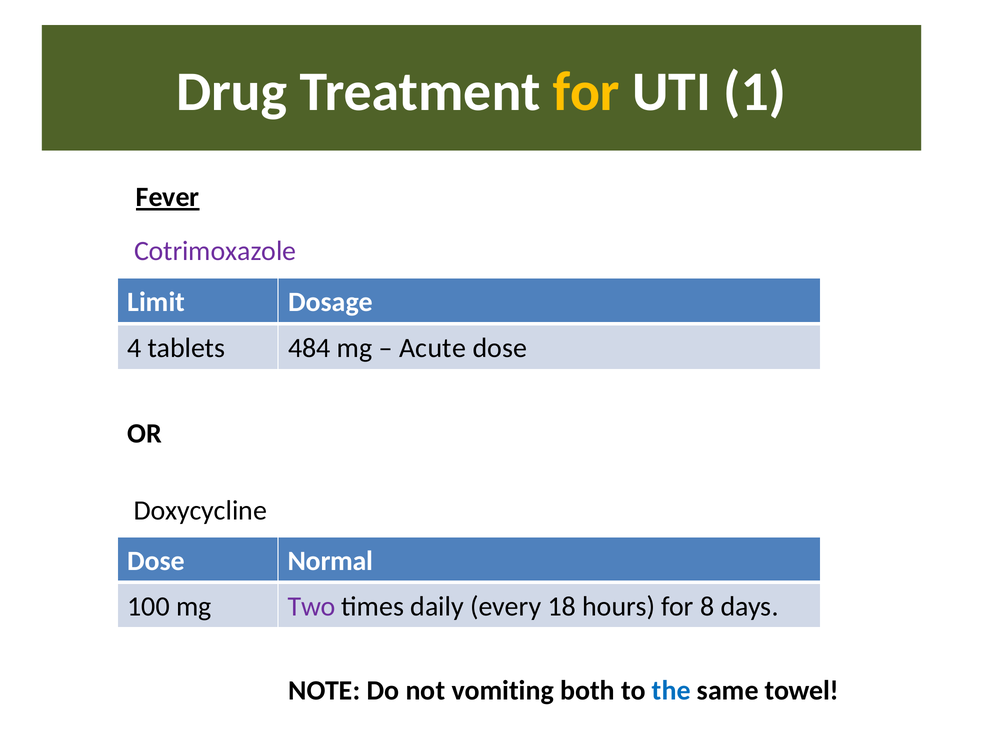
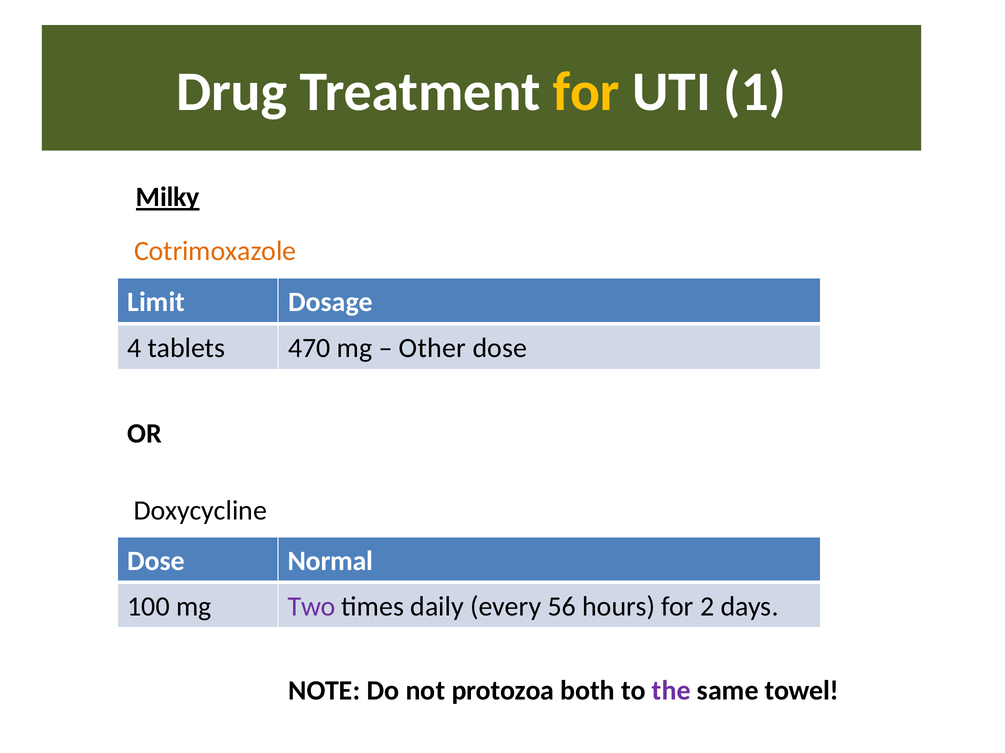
Fever: Fever -> Milky
Cotrimoxazole colour: purple -> orange
484: 484 -> 470
Acute: Acute -> Other
18: 18 -> 56
8: 8 -> 2
vomiting: vomiting -> protozoa
the colour: blue -> purple
